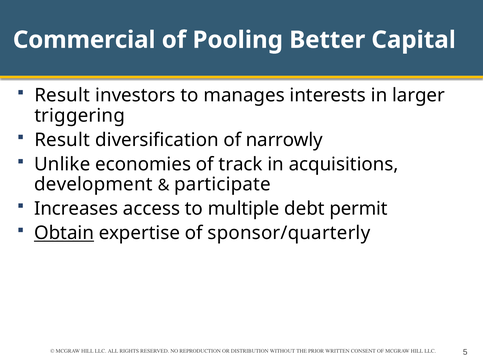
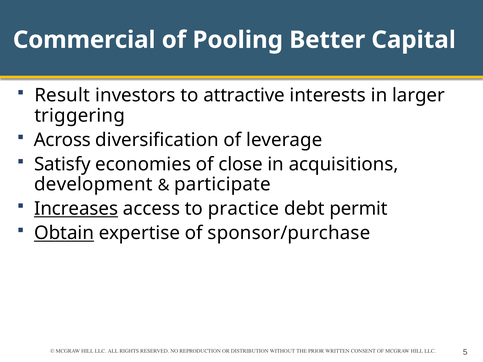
manages: manages -> attractive
Result at (62, 140): Result -> Across
narrowly: narrowly -> leverage
Unlike: Unlike -> Satisfy
track: track -> close
Increases underline: none -> present
multiple: multiple -> practice
sponsor/quarterly: sponsor/quarterly -> sponsor/purchase
